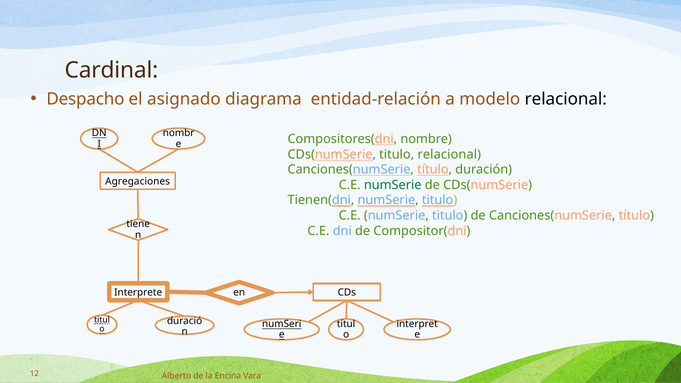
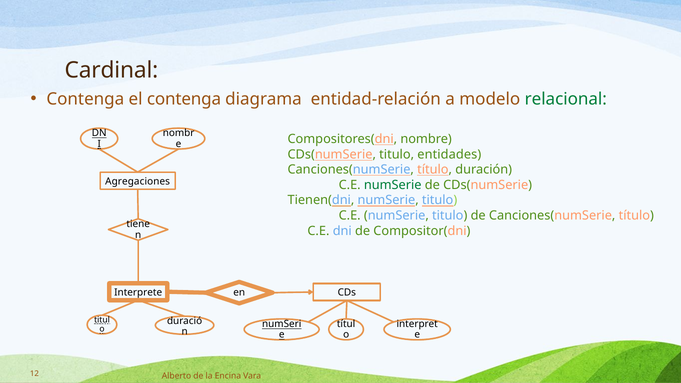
Despacho at (85, 99): Despacho -> Contenga
el asignado: asignado -> contenga
relacional at (566, 99) colour: black -> green
titulo relacional: relacional -> entidades
